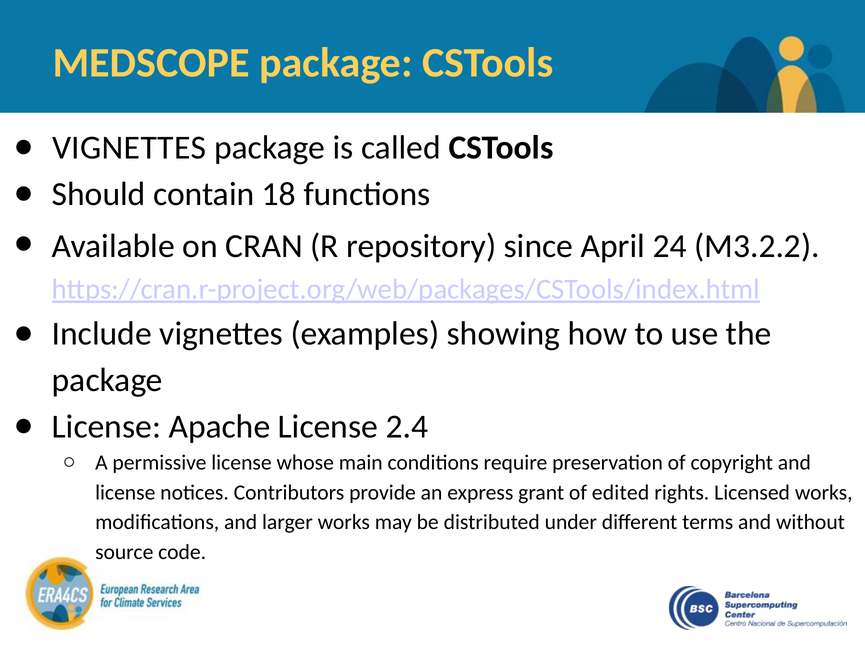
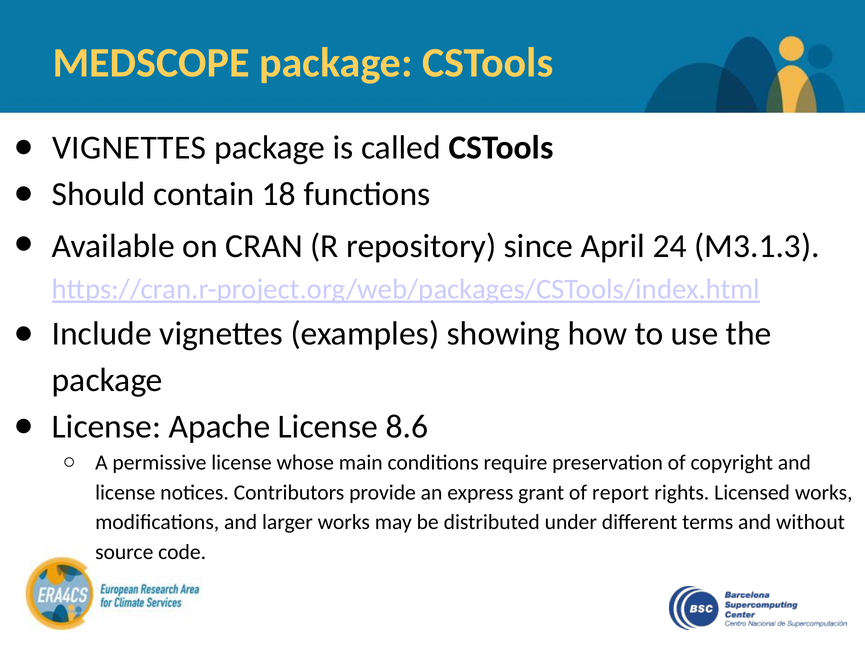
M3.2.2: M3.2.2 -> M3.1.3
2.4: 2.4 -> 8.6
edited: edited -> report
